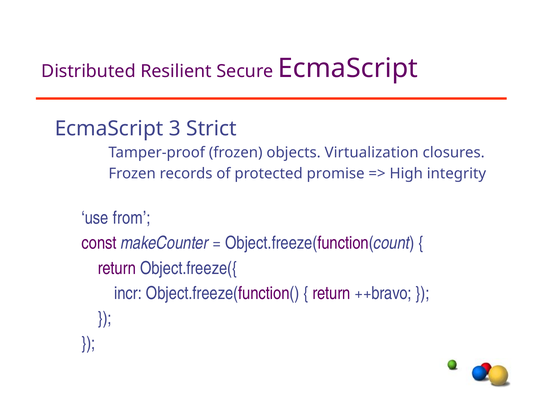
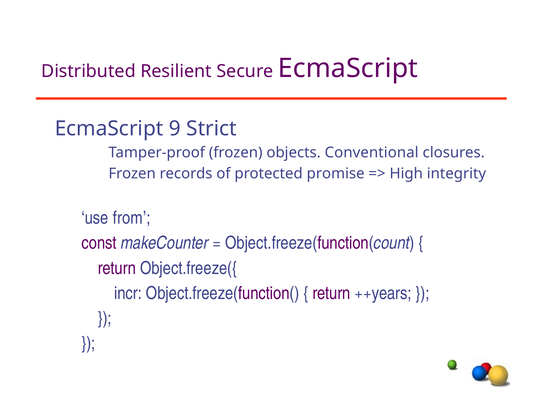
3: 3 -> 9
Virtualization: Virtualization -> Conventional
++bravo: ++bravo -> ++years
